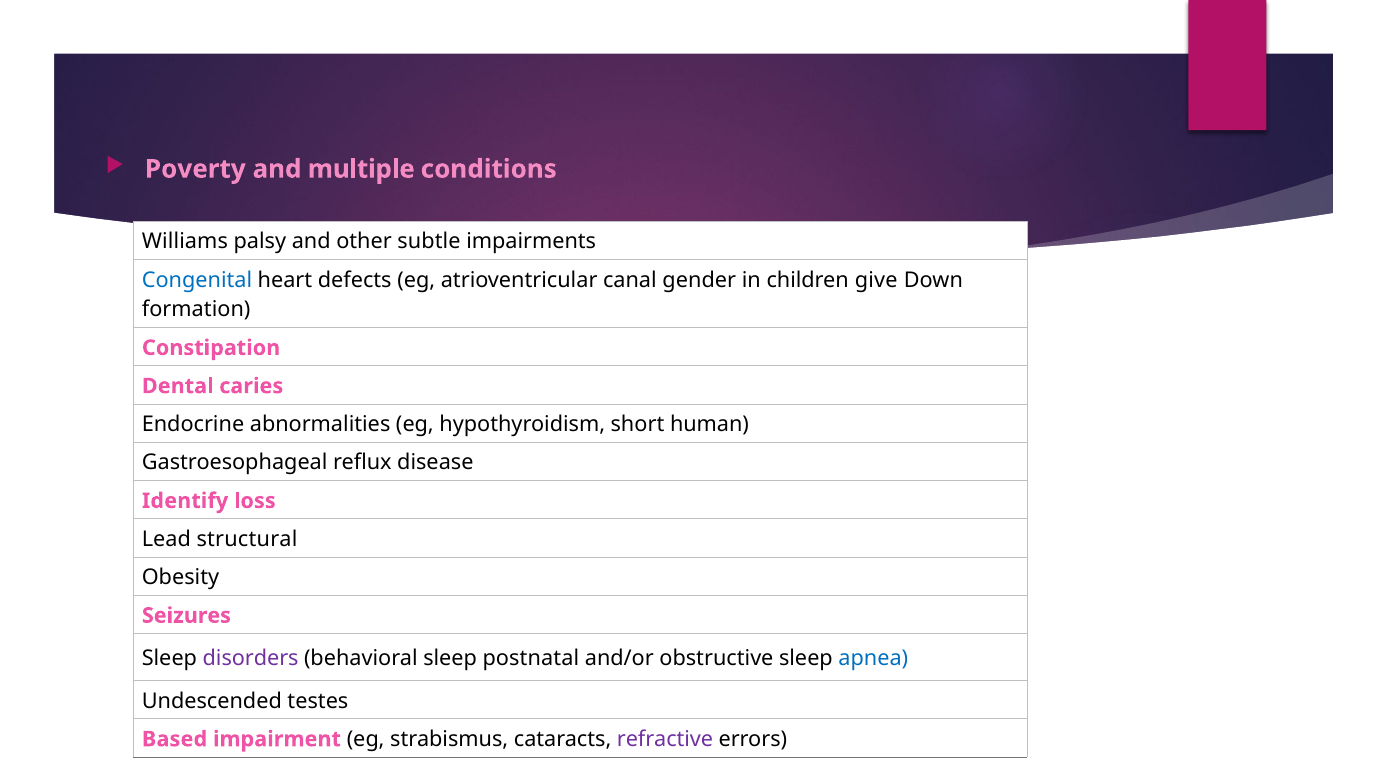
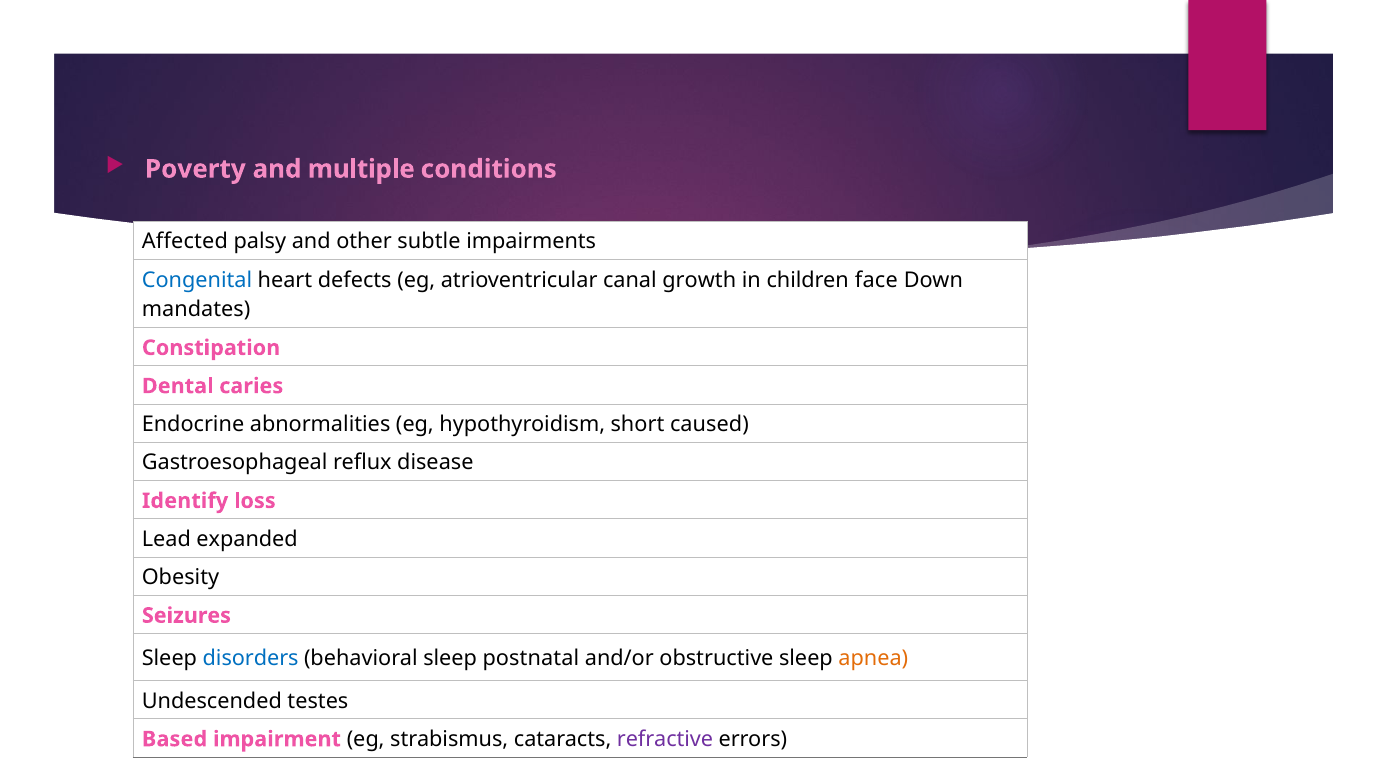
Williams: Williams -> Affected
gender: gender -> growth
give: give -> face
formation: formation -> mandates
human: human -> caused
structural: structural -> expanded
disorders colour: purple -> blue
apnea colour: blue -> orange
